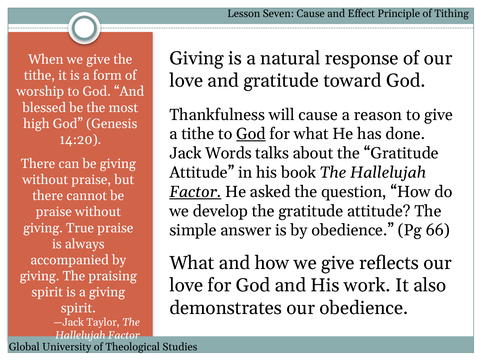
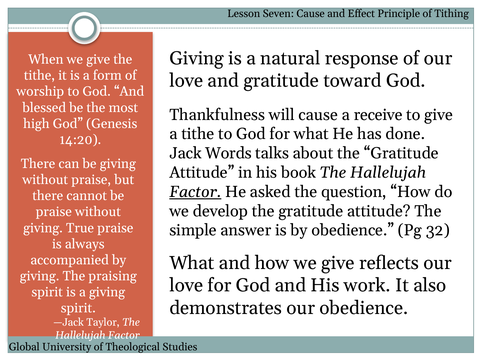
reason: reason -> receive
God at (251, 134) underline: present -> none
66: 66 -> 32
